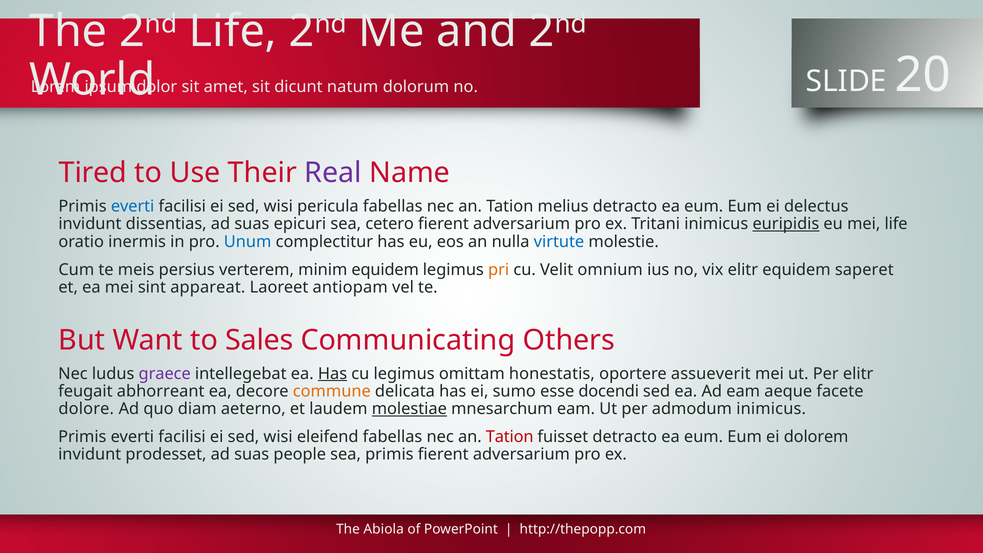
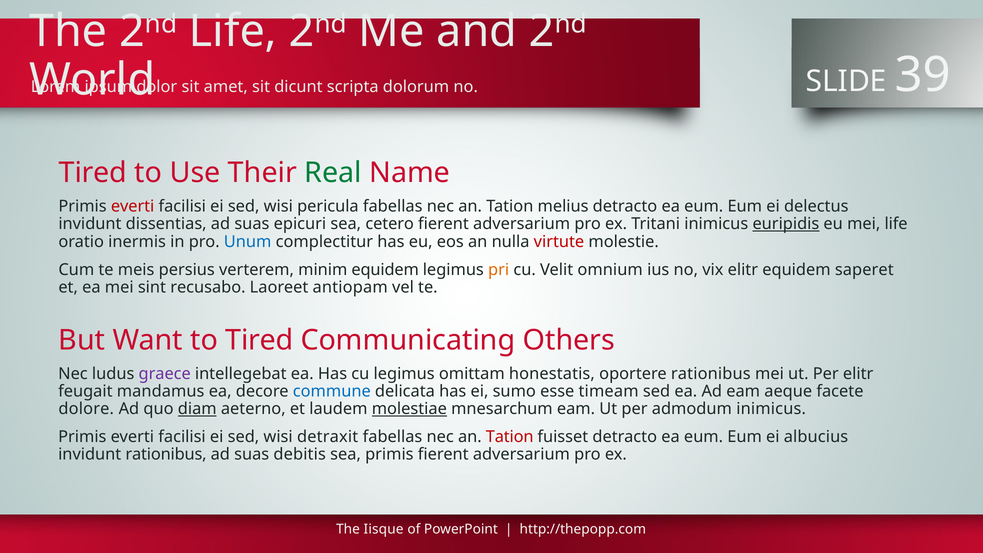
20: 20 -> 39
natum: natum -> scripta
Real colour: purple -> green
everti at (133, 206) colour: blue -> red
virtute colour: blue -> red
appareat: appareat -> recusabo
to Sales: Sales -> Tired
Has at (333, 374) underline: present -> none
oportere assueverit: assueverit -> rationibus
abhorreant: abhorreant -> mandamus
commune colour: orange -> blue
docendi: docendi -> timeam
diam underline: none -> present
eleifend: eleifend -> detraxit
dolorem: dolorem -> albucius
invidunt prodesset: prodesset -> rationibus
people: people -> debitis
Abiola: Abiola -> Iisque
